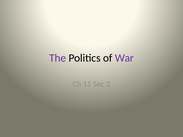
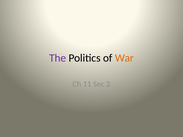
War colour: purple -> orange
